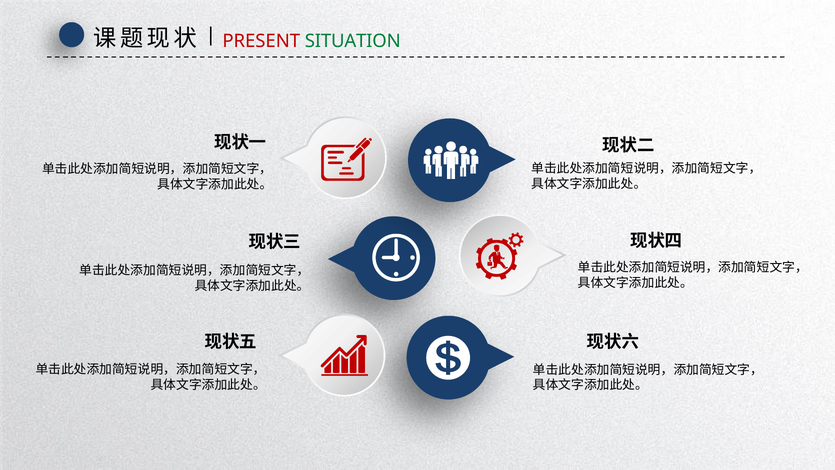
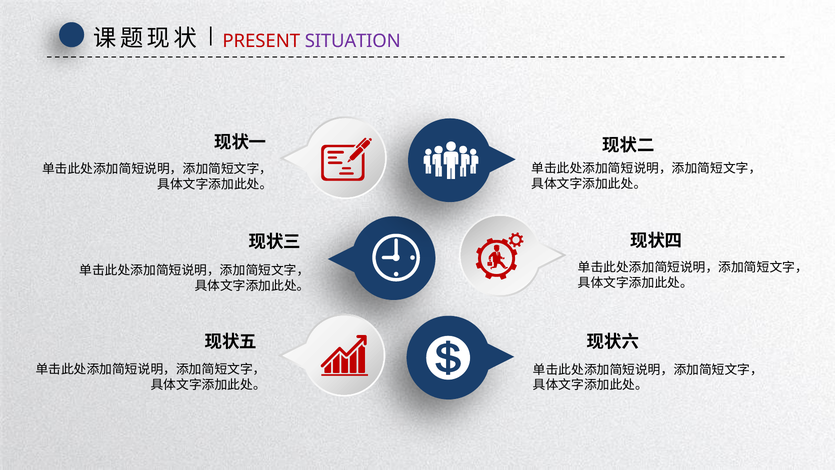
SITUATION colour: green -> purple
